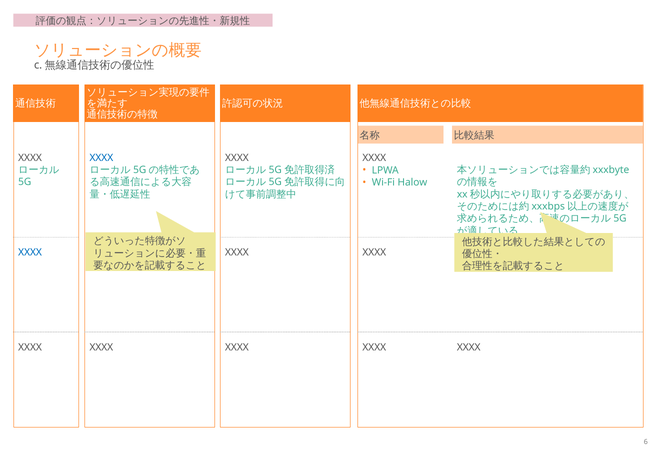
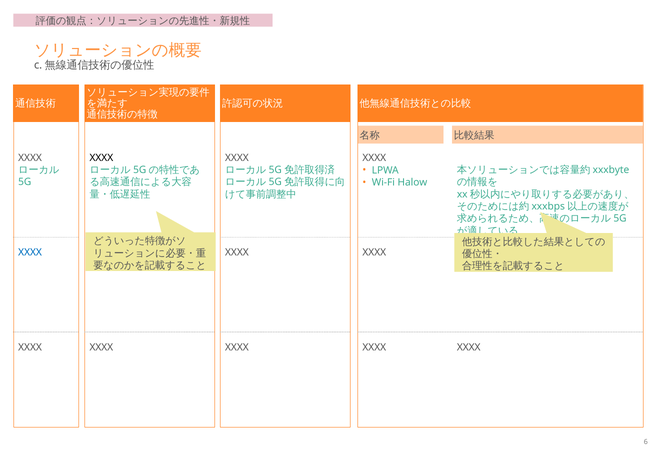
XXXX at (101, 158) colour: blue -> black
